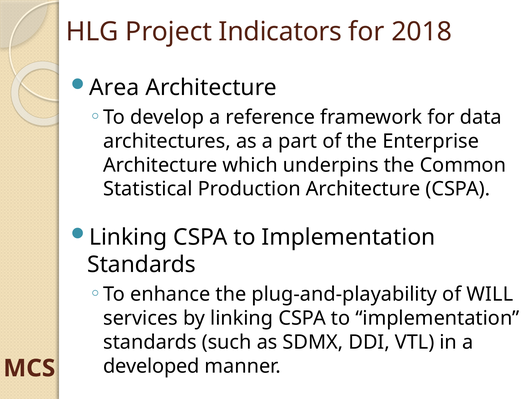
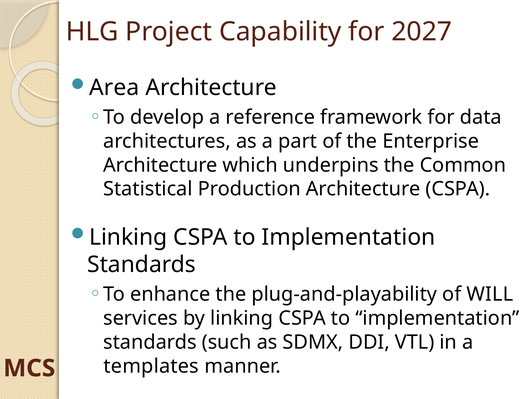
Indicators: Indicators -> Capability
2018: 2018 -> 2027
developed: developed -> templates
